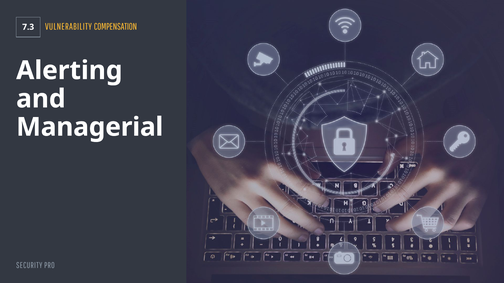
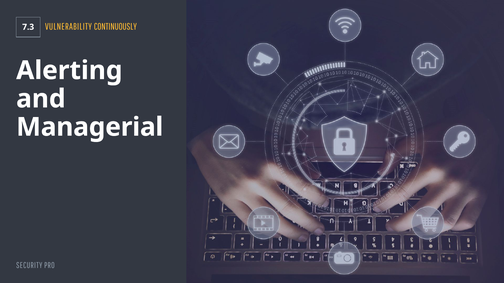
COMPENSATION: COMPENSATION -> CONTINUOUSLY
